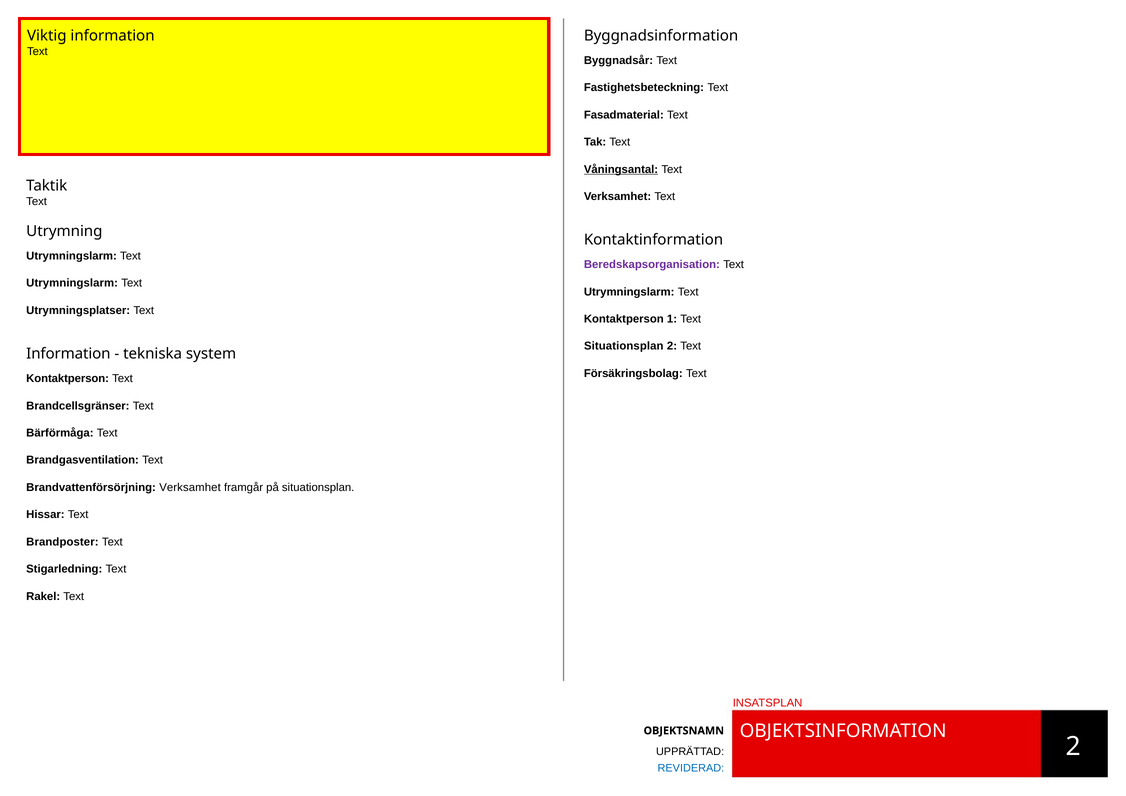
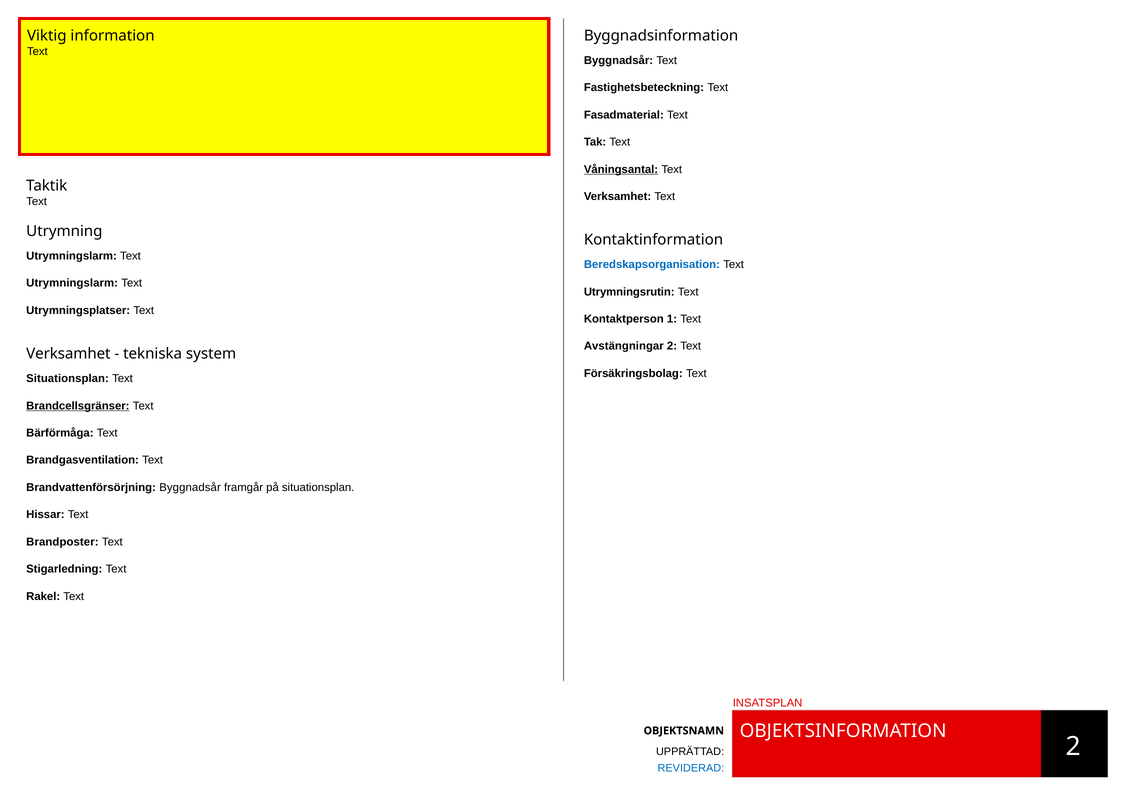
Beredskapsorganisation colour: purple -> blue
Utrymningslarm at (629, 292): Utrymningslarm -> Utrymningsrutin
Situationsplan at (624, 346): Situationsplan -> Avstängningar
Information at (68, 354): Information -> Verksamhet
Kontaktperson at (68, 379): Kontaktperson -> Situationsplan
Brandcellsgränser underline: none -> present
Brandvattenförsörjning Verksamhet: Verksamhet -> Byggnadsår
